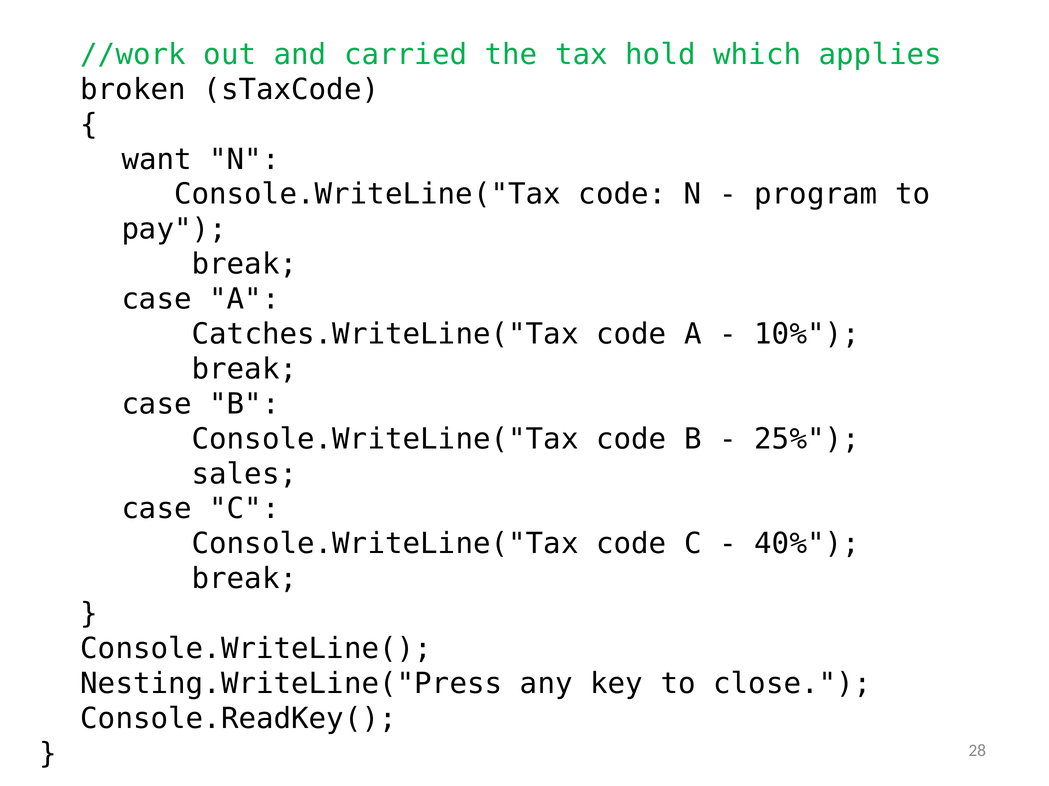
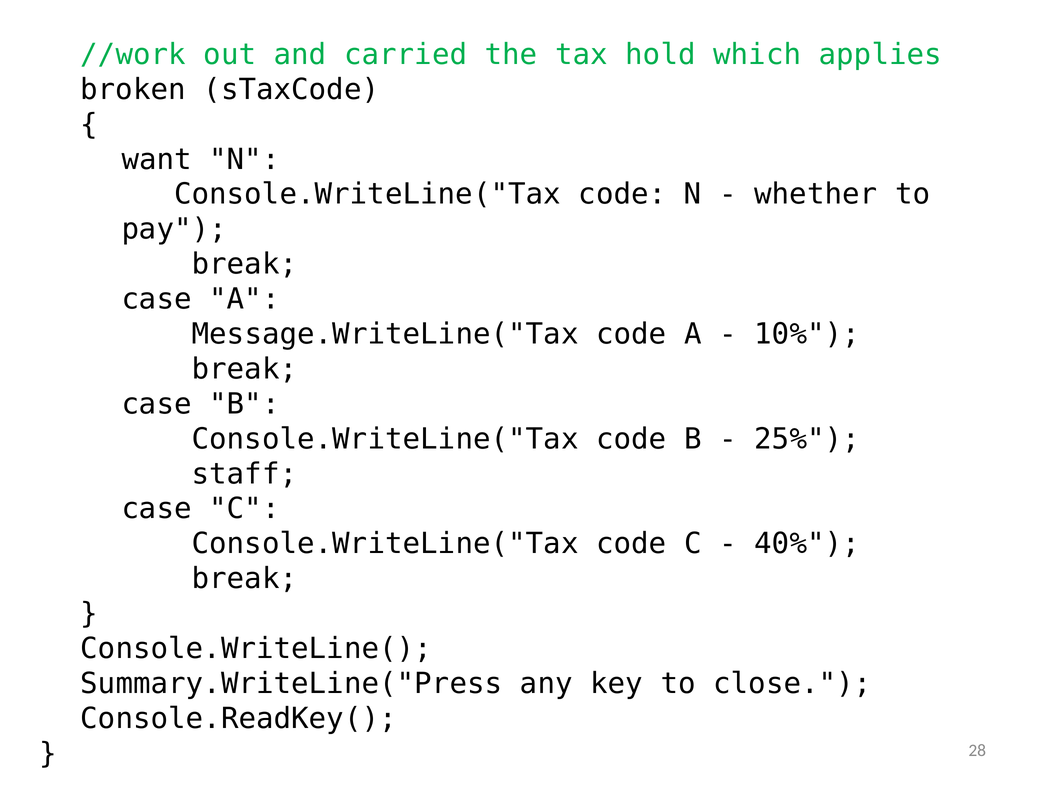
program: program -> whether
Catches.WriteLine("Tax: Catches.WriteLine("Tax -> Message.WriteLine("Tax
sales: sales -> staff
Nesting.WriteLine("Press: Nesting.WriteLine("Press -> Summary.WriteLine("Press
